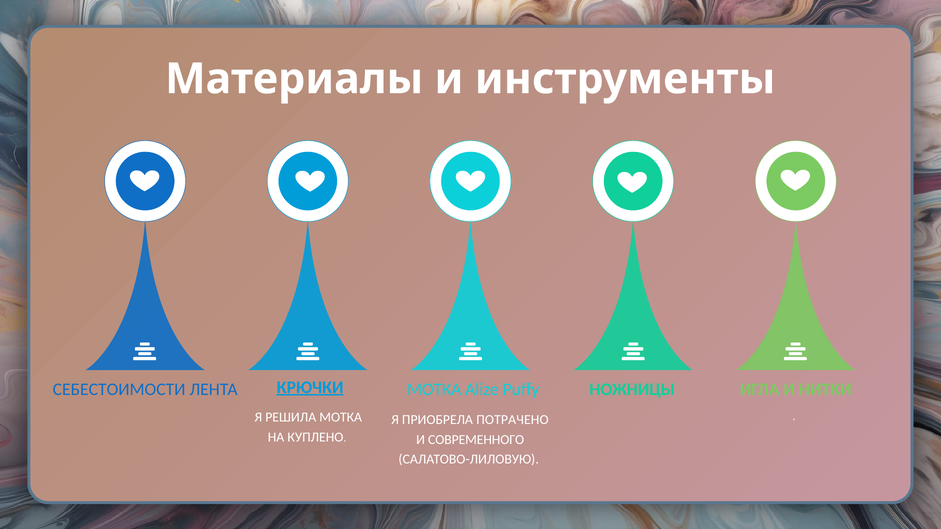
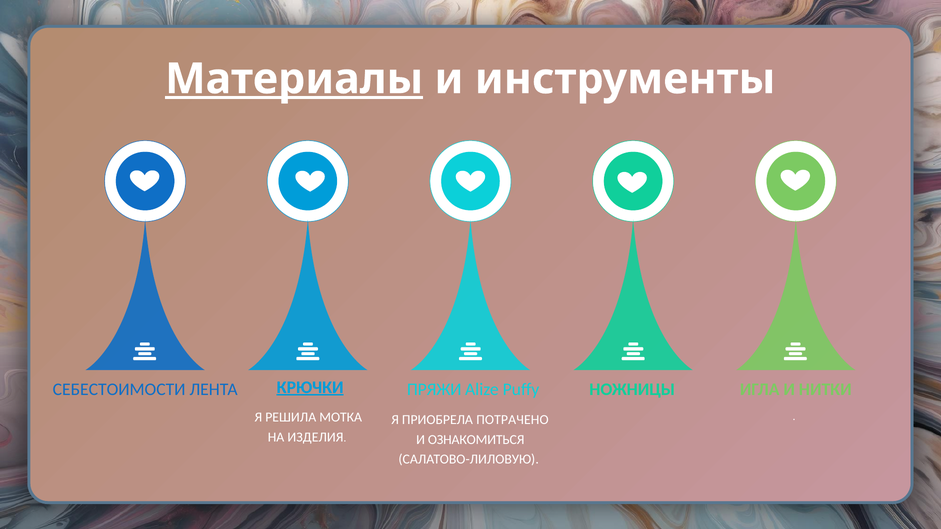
Материалы underline: none -> present
МОТКА at (434, 390): МОТКА -> ПРЯЖИ
КУПЛЕНО: КУПЛЕНО -> ИЗДЕЛИЯ
СОВРЕМЕННОГО: СОВРЕМЕННОГО -> ОЗНАКОМИТЬСЯ
